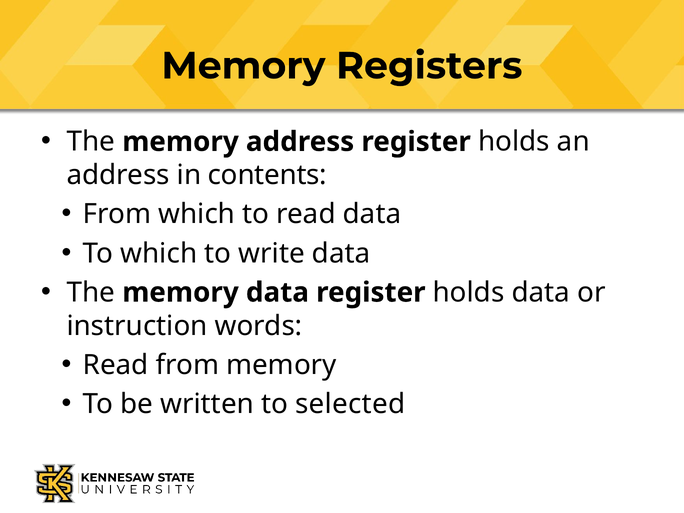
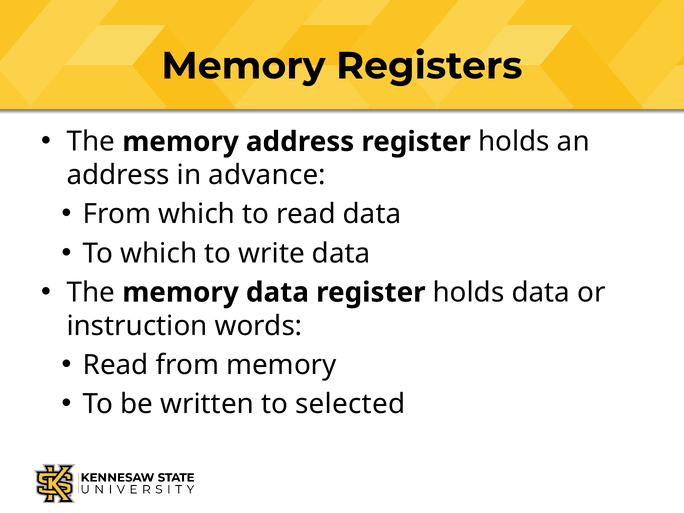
contents: contents -> advance
